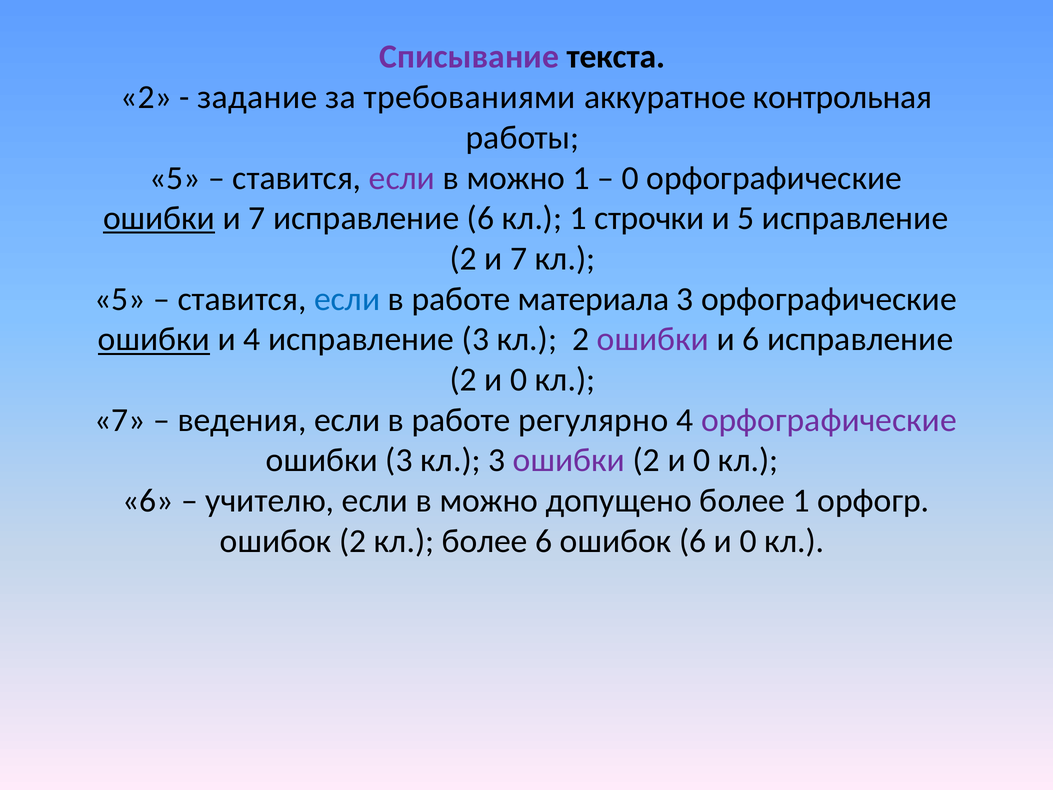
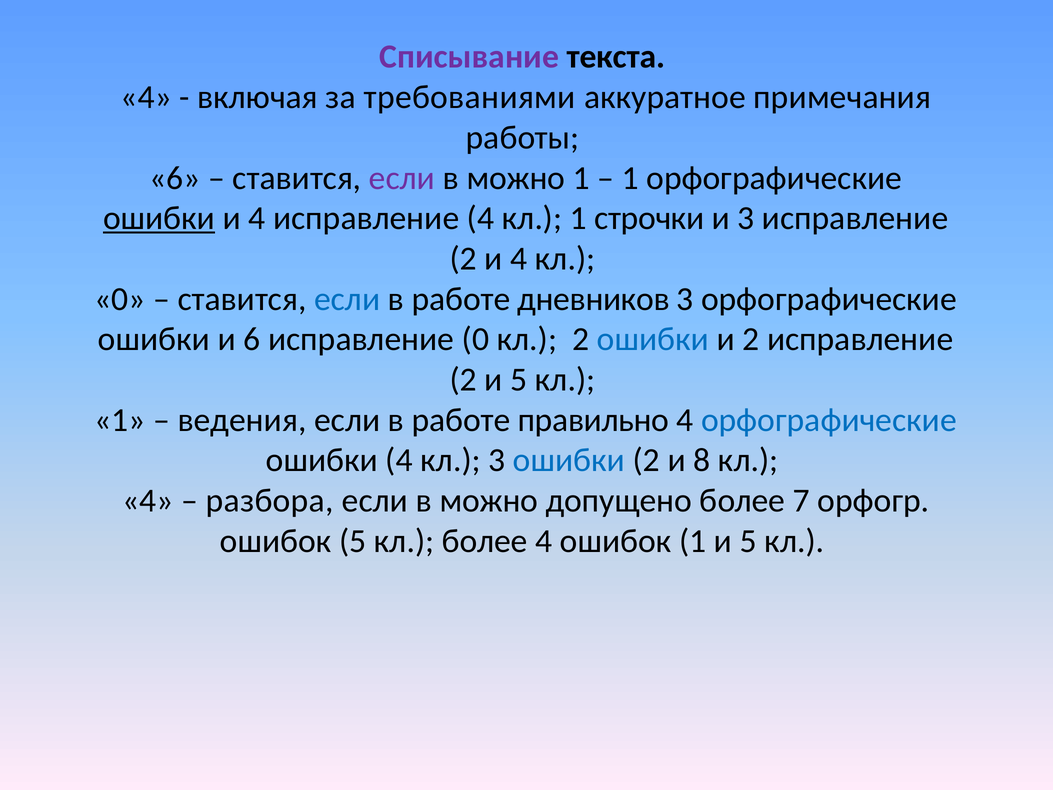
2 at (146, 97): 2 -> 4
задание: задание -> включая
контрольная: контрольная -> примечания
5 at (175, 178): 5 -> 6
0 at (630, 178): 0 -> 1
7 at (257, 218): 7 -> 4
исправление 6: 6 -> 4
и 5: 5 -> 3
2 и 7: 7 -> 4
5 at (120, 299): 5 -> 0
материала: материала -> дневников
ошибки at (154, 339) underline: present -> none
и 4: 4 -> 6
исправление 3: 3 -> 0
ошибки at (653, 339) colour: purple -> blue
и 6: 6 -> 2
0 at (519, 380): 0 -> 5
7 at (120, 420): 7 -> 1
регулярно: регулярно -> правильно
орфографические at (829, 420) colour: purple -> blue
ошибки 3: 3 -> 4
ошибки at (569, 460) colour: purple -> blue
0 at (702, 460): 0 -> 8
6 at (148, 501): 6 -> 4
учителю: учителю -> разбора
более 1: 1 -> 7
ошибок 2: 2 -> 5
более 6: 6 -> 4
ошибок 6: 6 -> 1
0 at (748, 541): 0 -> 5
